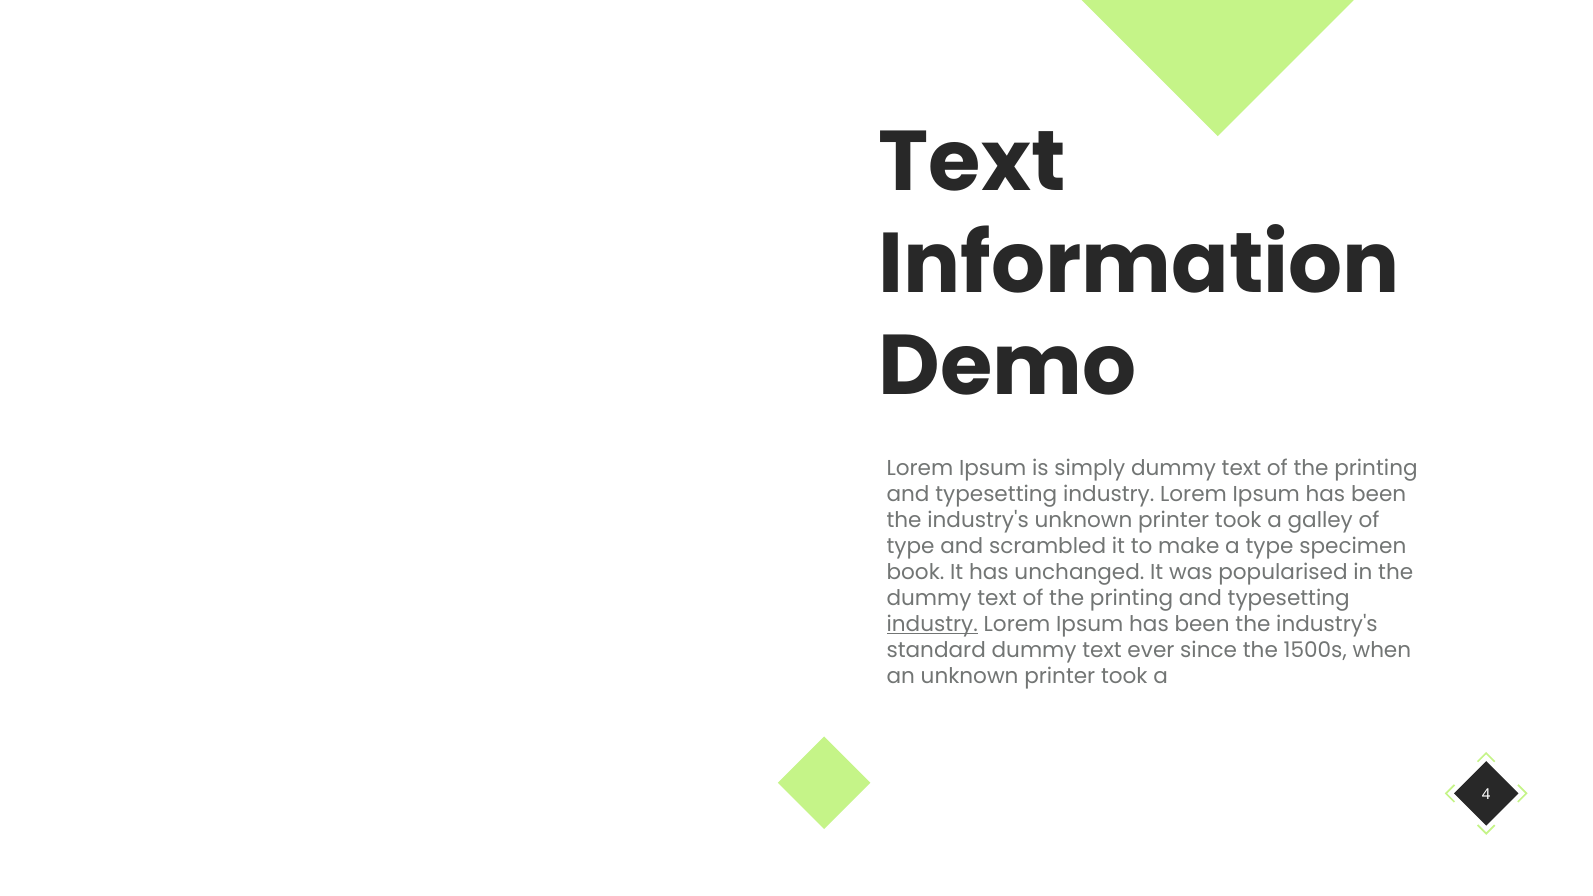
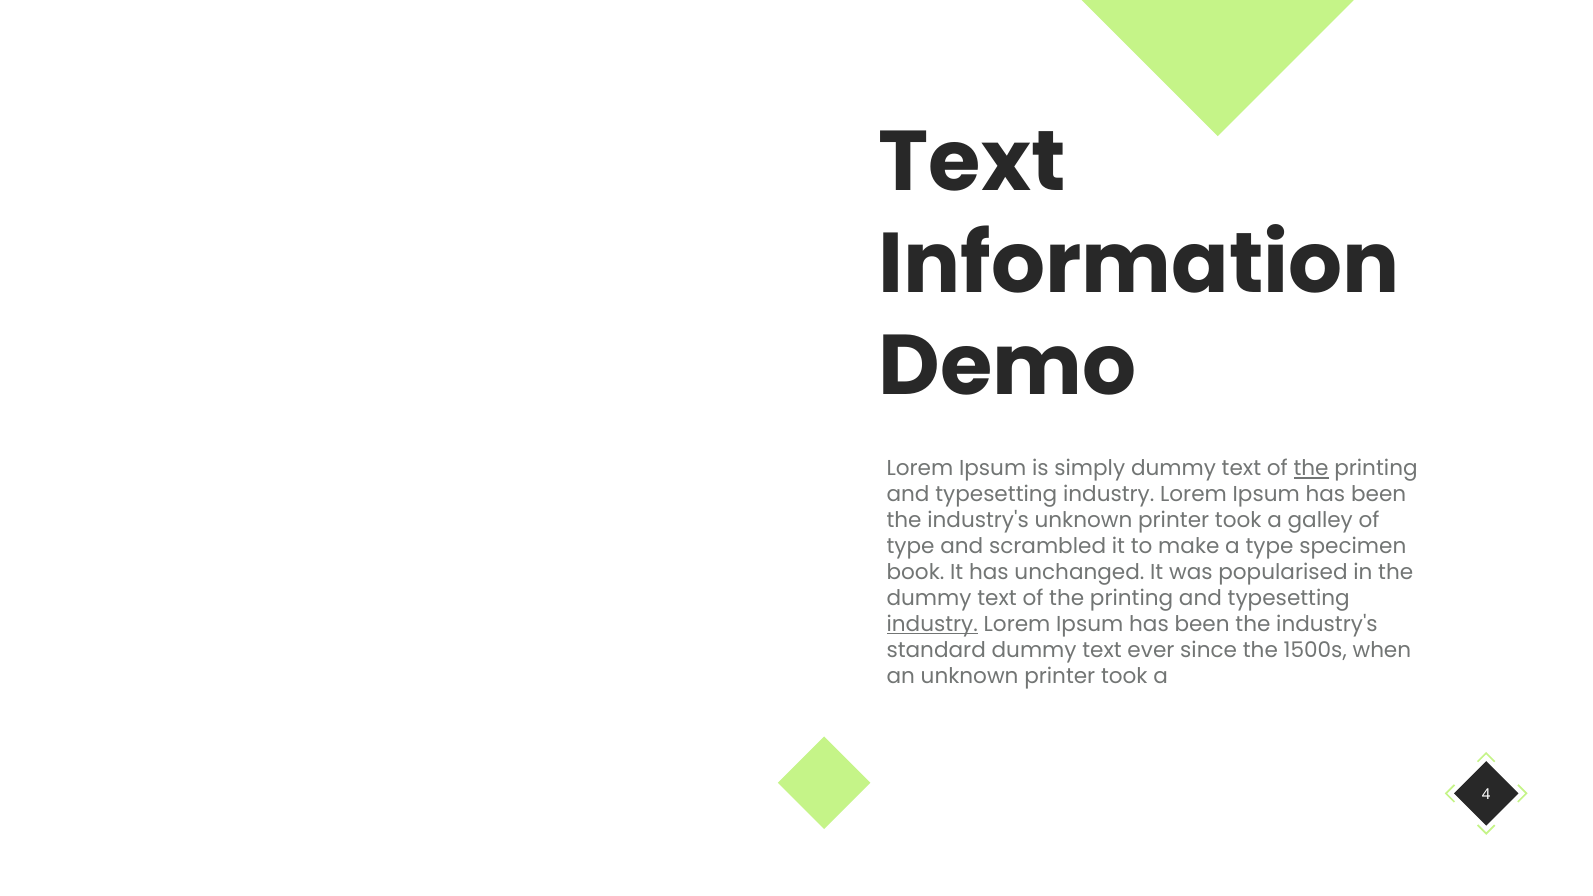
the at (1311, 469) underline: none -> present
